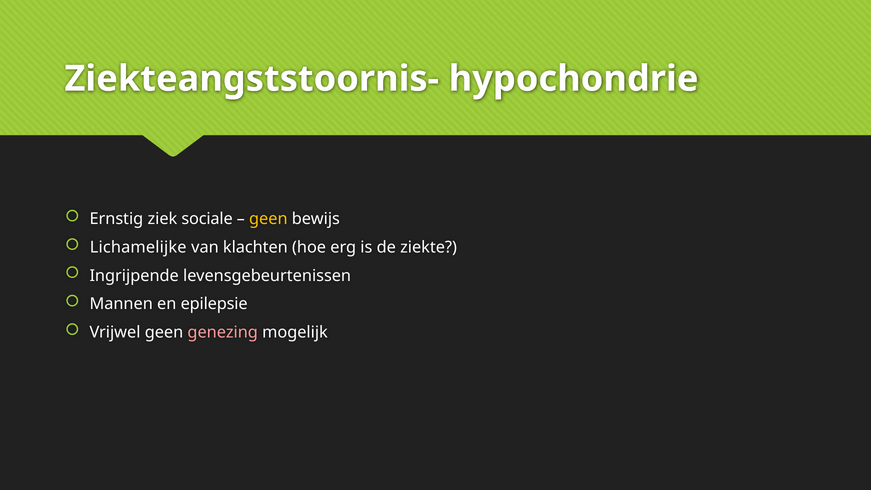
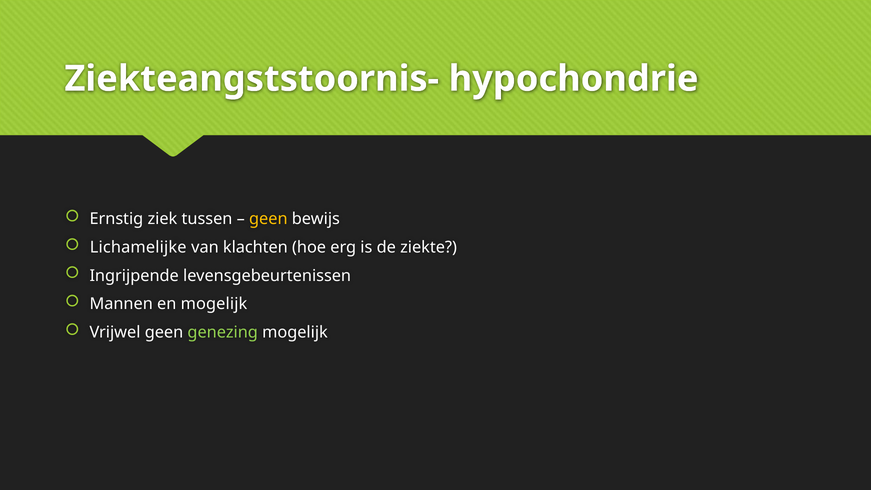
sociale: sociale -> tussen
en epilepsie: epilepsie -> mogelijk
genezing colour: pink -> light green
